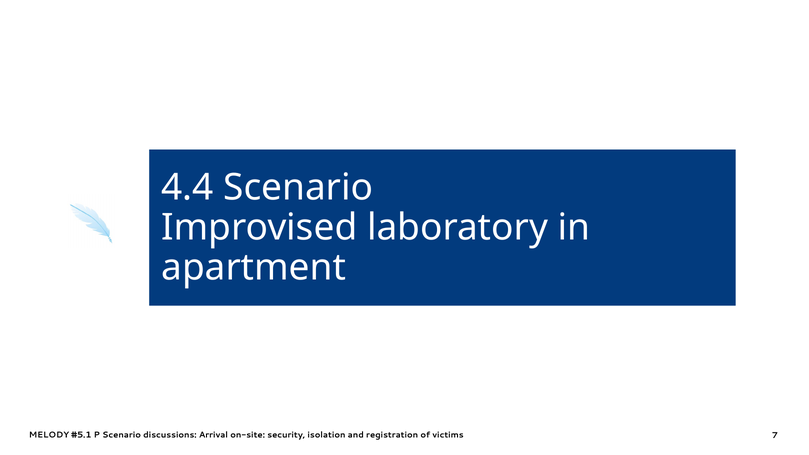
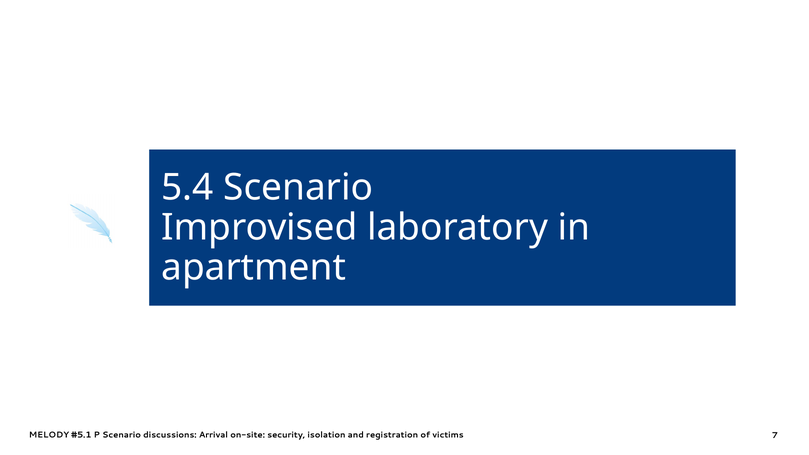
4.4: 4.4 -> 5.4
